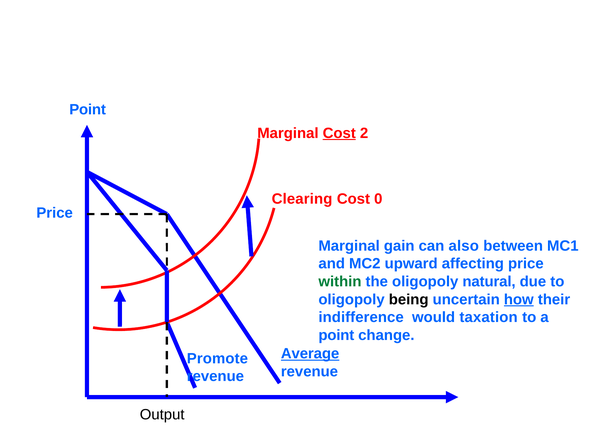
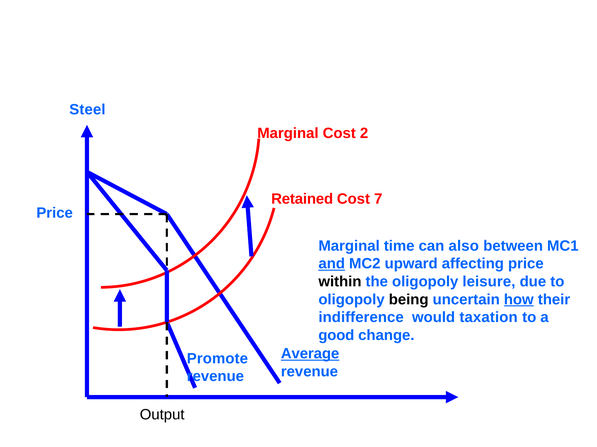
Point at (88, 110): Point -> Steel
Cost at (339, 133) underline: present -> none
Clearing: Clearing -> Retained
0: 0 -> 7
gain: gain -> time
and underline: none -> present
within colour: green -> black
natural: natural -> leisure
point at (336, 336): point -> good
